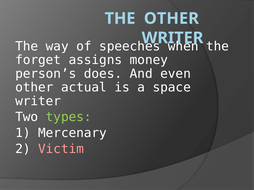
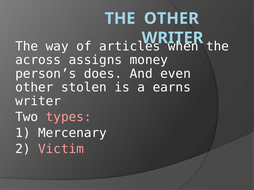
speeches: speeches -> articles
forget: forget -> across
actual: actual -> stolen
space: space -> earns
types colour: light green -> pink
